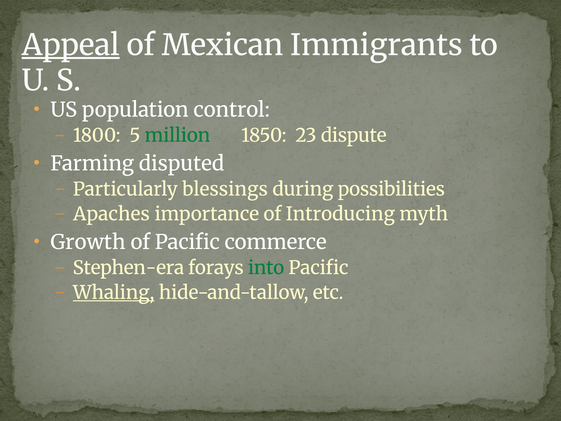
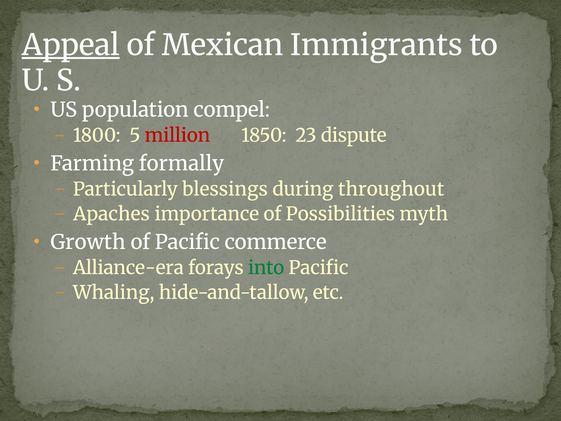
control: control -> compel
million colour: green -> red
disputed: disputed -> formally
possibilities: possibilities -> throughout
Introducing: Introducing -> Possibilities
Stephen-era: Stephen-era -> Alliance-era
Whaling underline: present -> none
